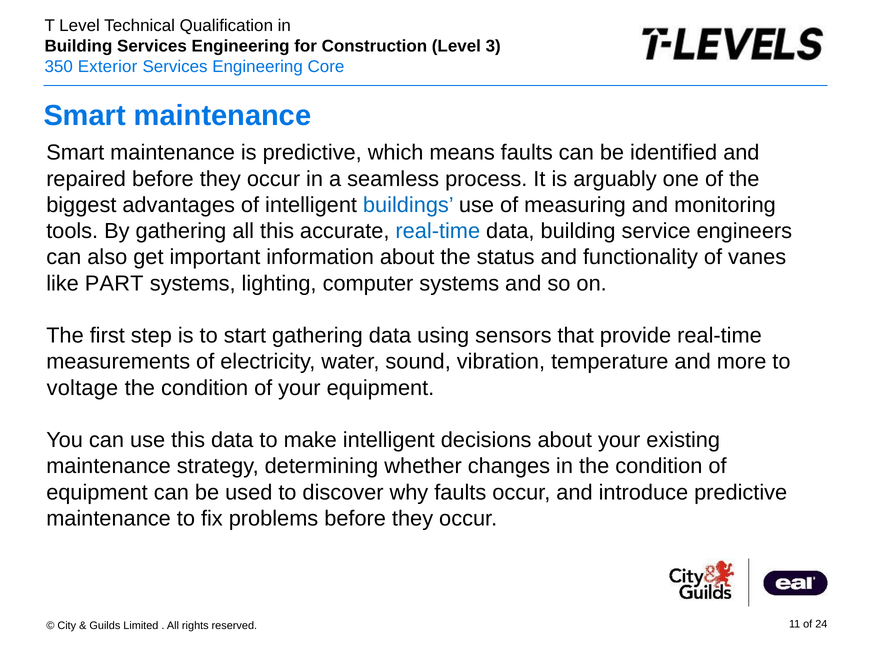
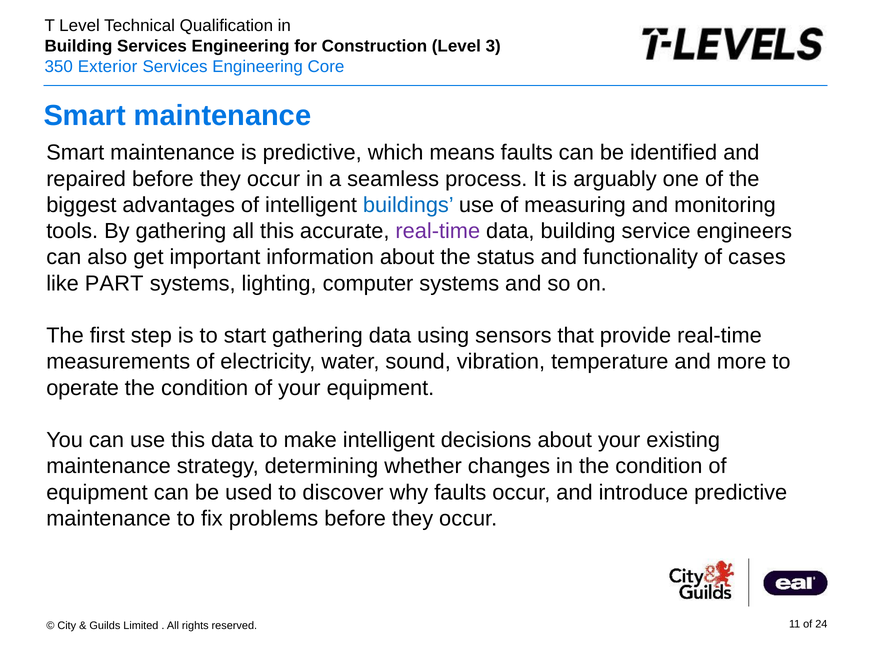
real-time at (438, 231) colour: blue -> purple
vanes: vanes -> cases
voltage: voltage -> operate
